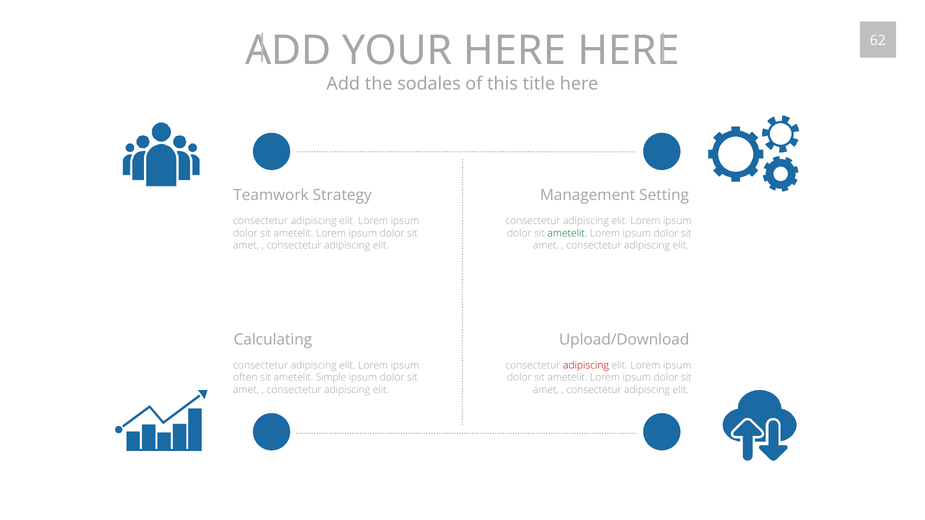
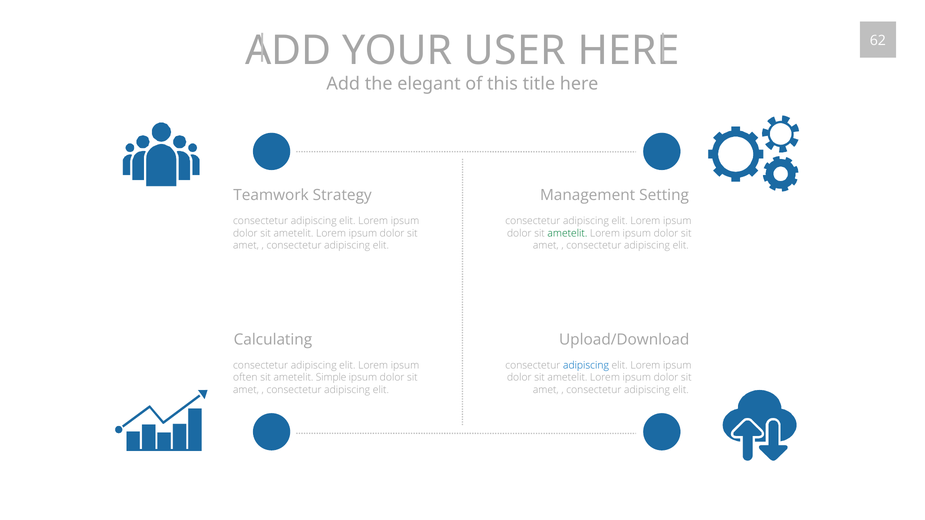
YOUR HERE: HERE -> USER
sodales: sodales -> elegant
adipiscing at (586, 365) colour: red -> blue
